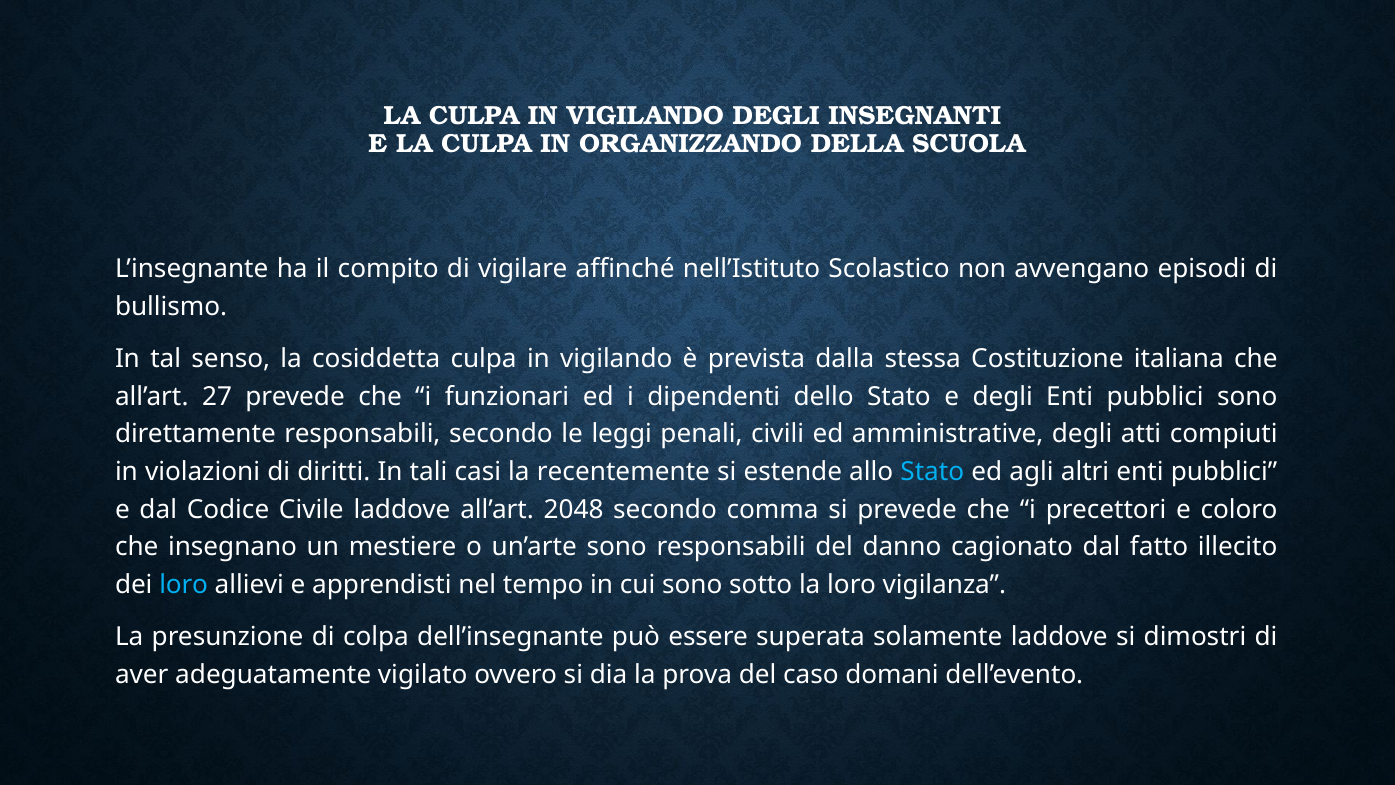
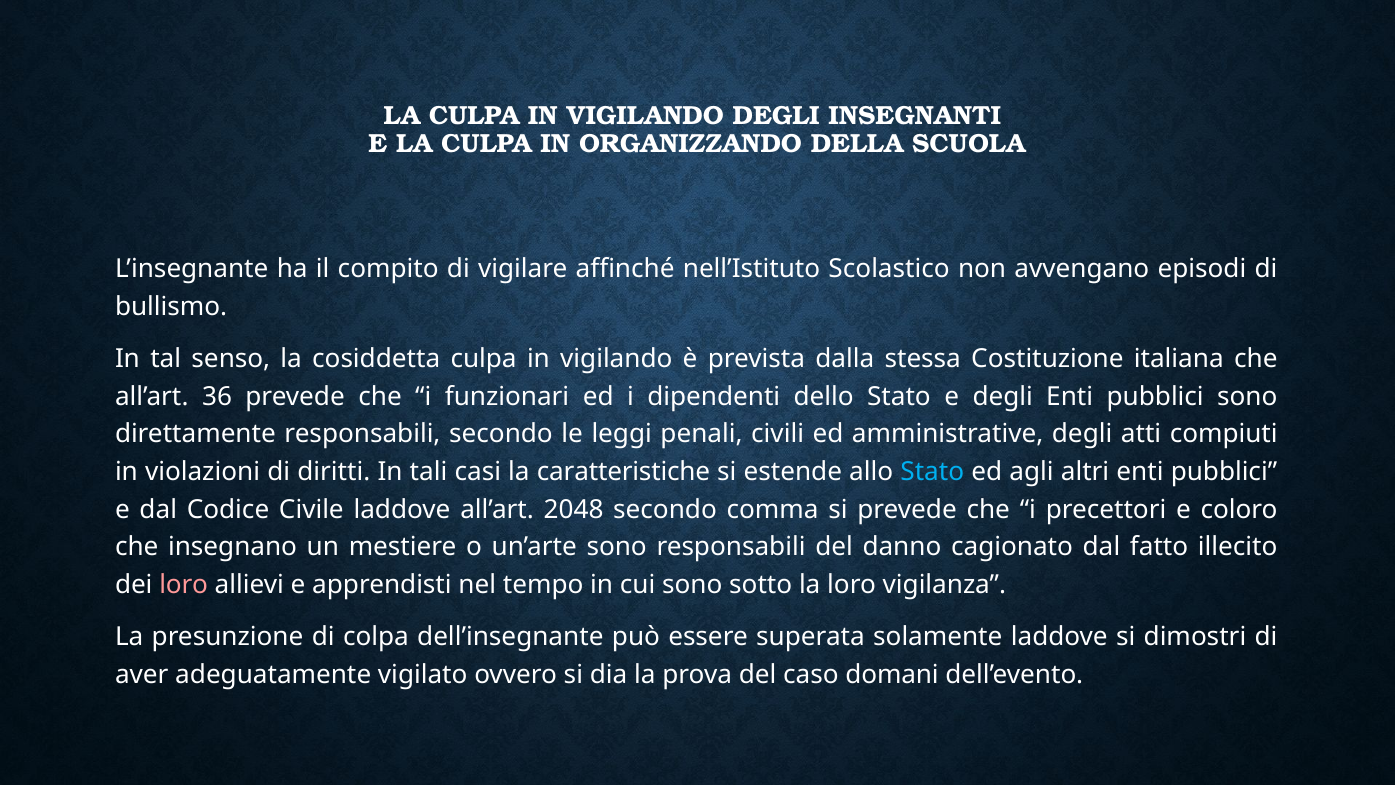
27: 27 -> 36
recentemente: recentemente -> caratteristiche
loro at (184, 585) colour: light blue -> pink
